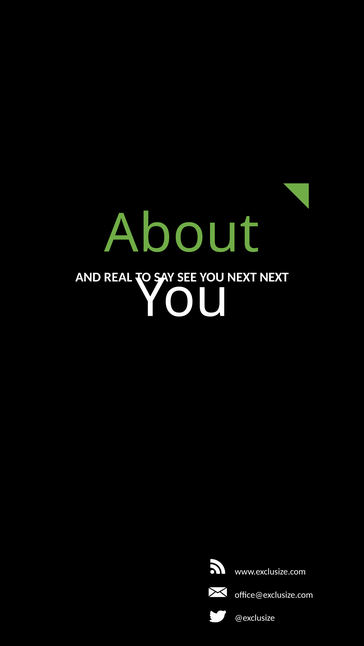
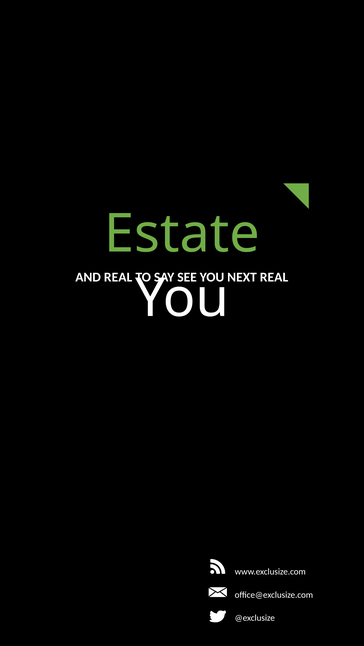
About: About -> Estate
NEXT NEXT: NEXT -> REAL
